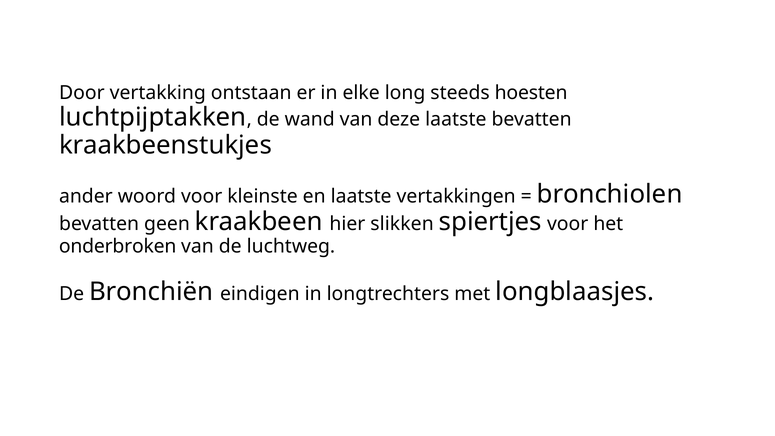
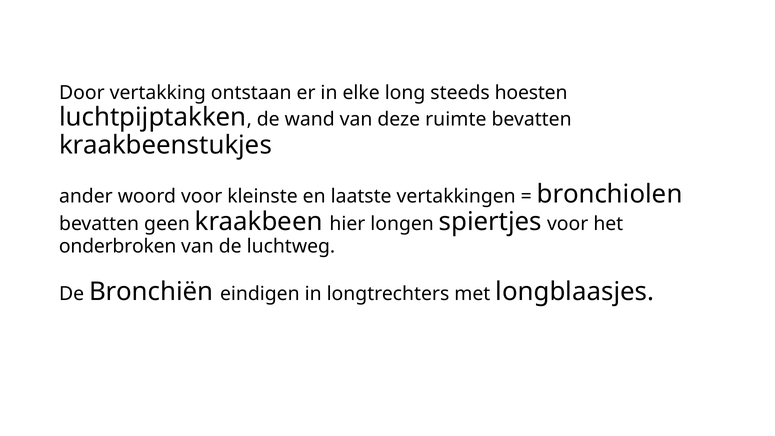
deze laatste: laatste -> ruimte
slikken: slikken -> longen
